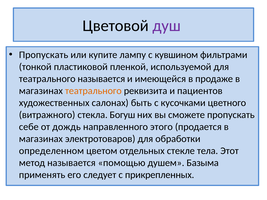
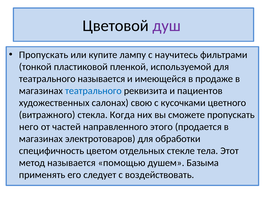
кувшином: кувшином -> научитесь
театрального at (93, 91) colour: orange -> blue
быть: быть -> свою
Богуш: Богуш -> Когда
себе: себе -> него
дождь: дождь -> частей
определенном: определенном -> специфичность
прикрепленных: прикрепленных -> воздействовать
